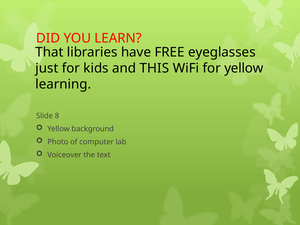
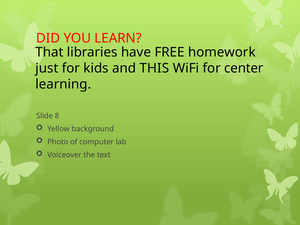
eyeglasses: eyeglasses -> homework
for yellow: yellow -> center
